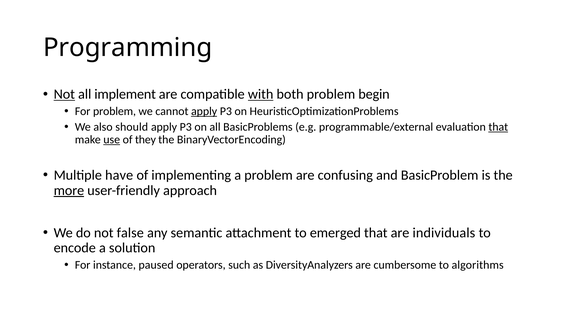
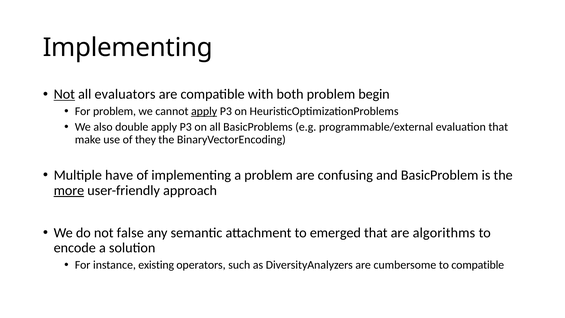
Programming at (128, 47): Programming -> Implementing
implement: implement -> evaluators
with underline: present -> none
should: should -> double
that at (498, 127) underline: present -> none
use underline: present -> none
individuals: individuals -> algorithms
paused: paused -> existing
to algorithms: algorithms -> compatible
